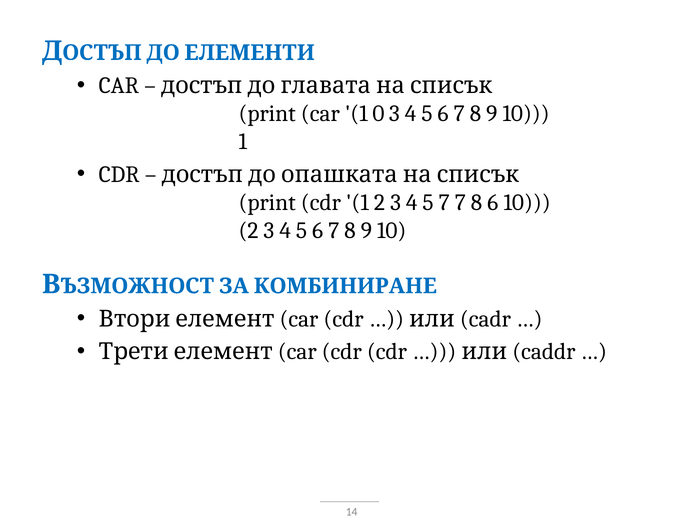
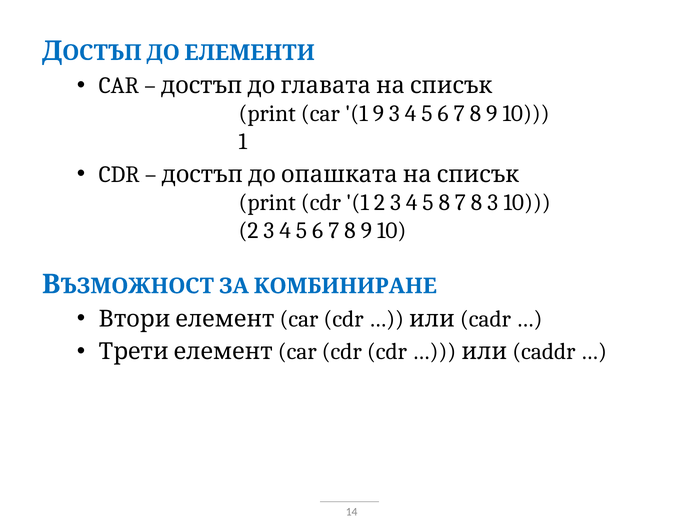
1 0: 0 -> 9
5 7: 7 -> 8
8 6: 6 -> 3
